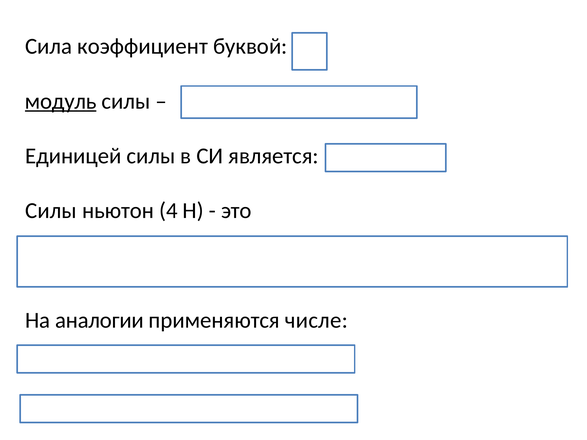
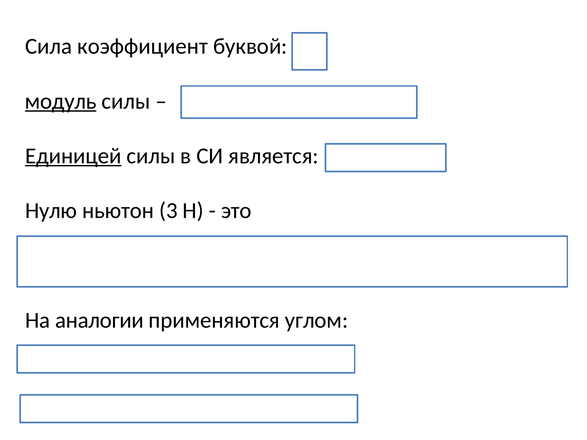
Единицей underline: none -> present
Силы at (51, 211): Силы -> Нулю
4: 4 -> 3
числе: числе -> углом
